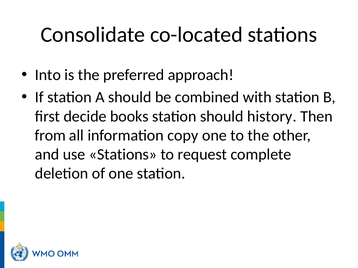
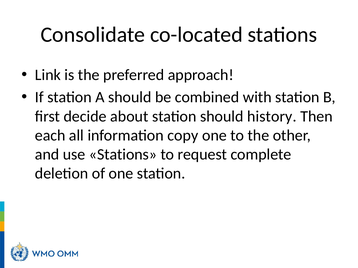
Into: Into -> Link
books: books -> about
from: from -> each
